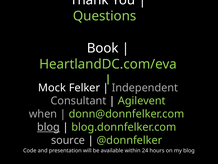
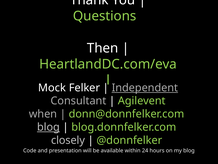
Book: Book -> Then
Independent underline: none -> present
source: source -> closely
